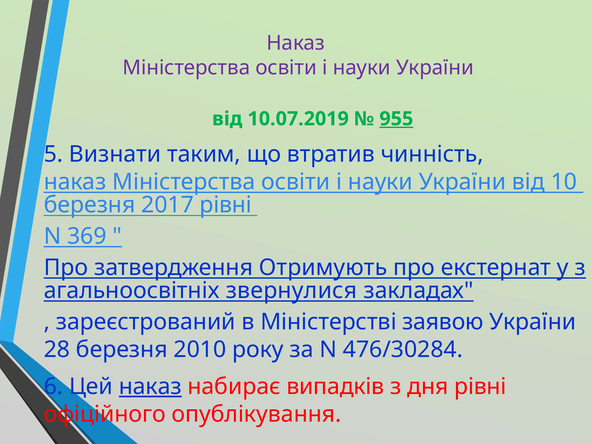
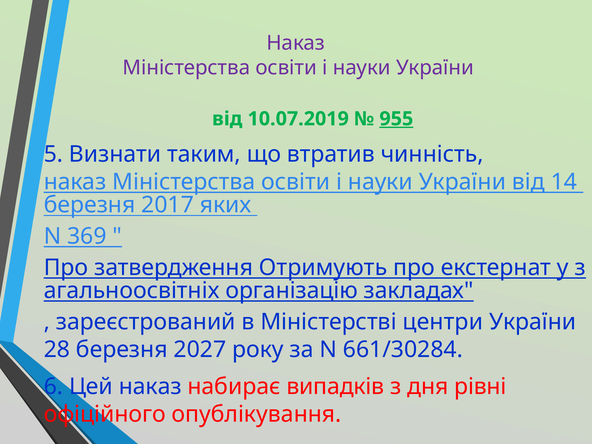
10: 10 -> 14
2017 рівні: рівні -> яких
звернулися: звернулися -> організацію
заявою: заявою -> центри
2010: 2010 -> 2027
476/30284: 476/30284 -> 661/30284
наказ at (150, 387) underline: present -> none
